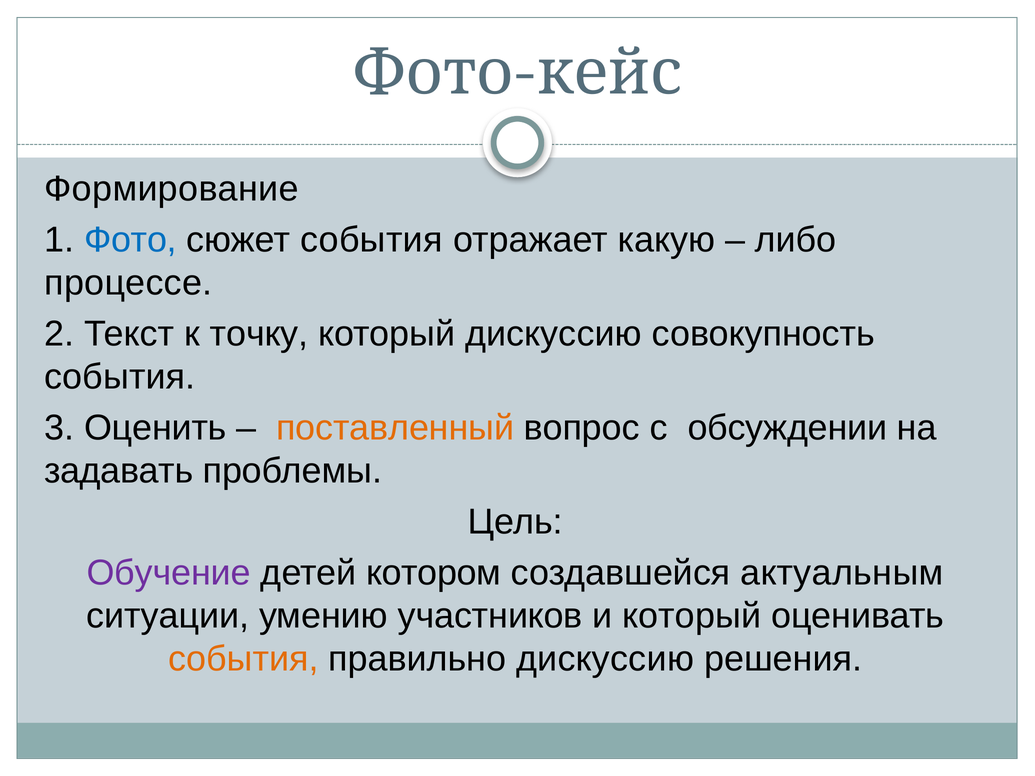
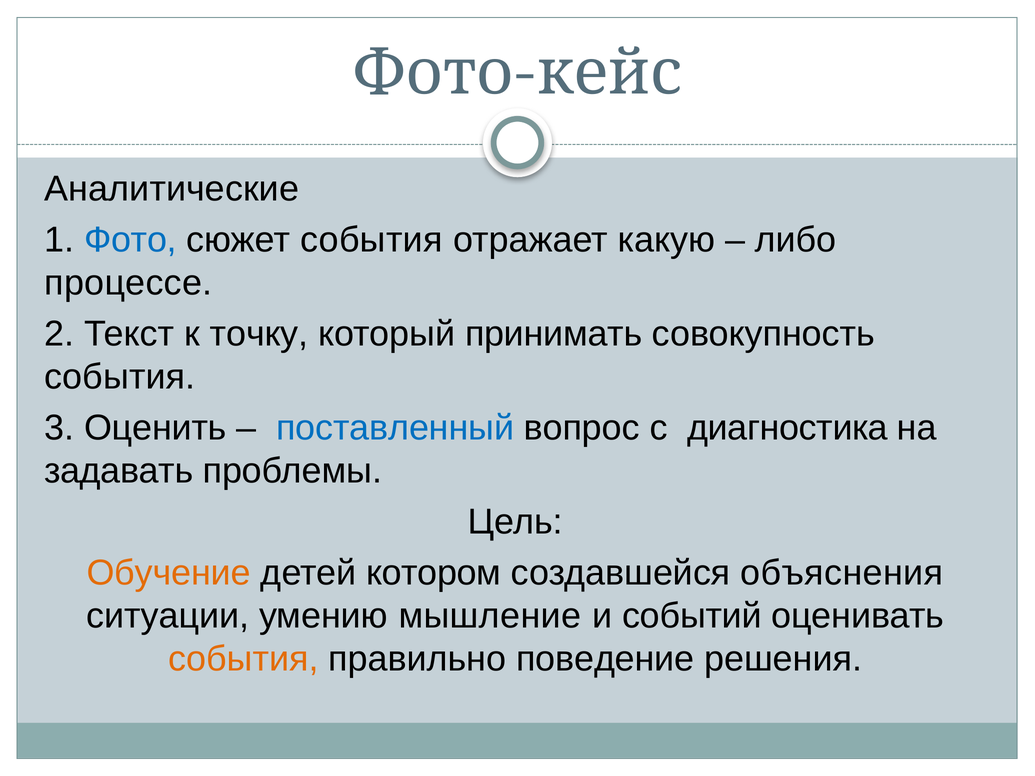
Формирование: Формирование -> Аналитические
который дискуссию: дискуссию -> принимать
поставленный colour: orange -> blue
обсуждении: обсуждении -> диагностика
Обучение colour: purple -> orange
актуальным: актуальным -> объяснения
участников: участников -> мышление
и который: который -> событий
правильно дискуссию: дискуссию -> поведение
